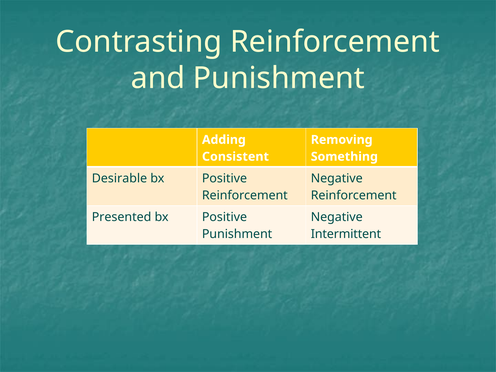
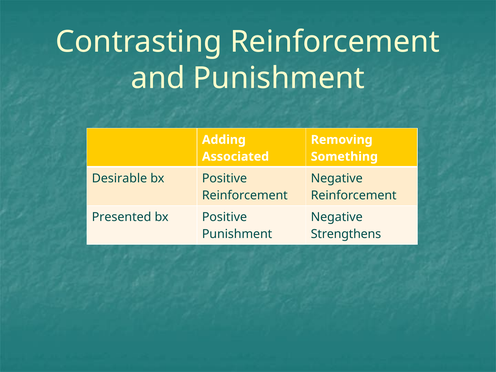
Consistent: Consistent -> Associated
Intermittent: Intermittent -> Strengthens
